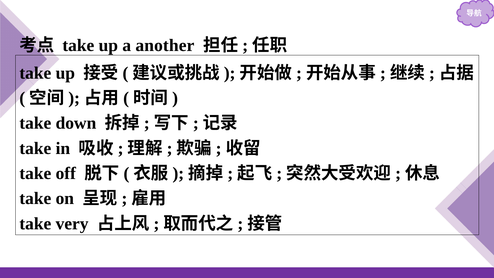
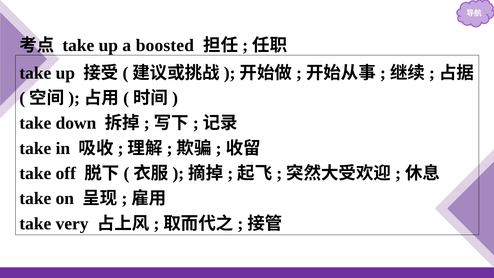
another: another -> boosted
